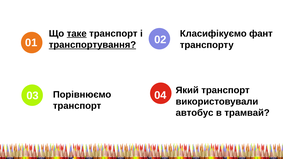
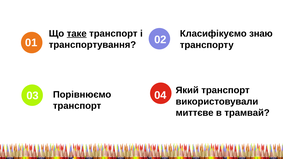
фант: фант -> знаю
транспортування underline: present -> none
автобус: автобус -> миттєве
